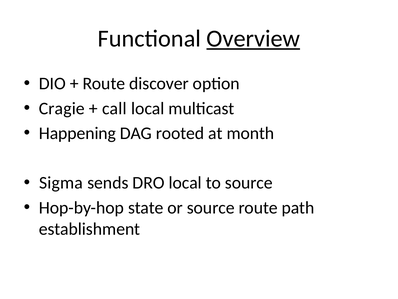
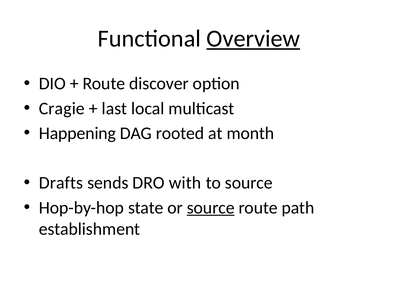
call: call -> last
Sigma: Sigma -> Drafts
DRO local: local -> with
source at (211, 207) underline: none -> present
